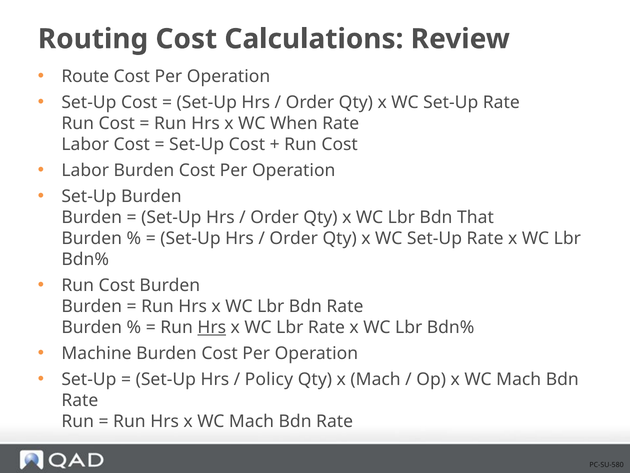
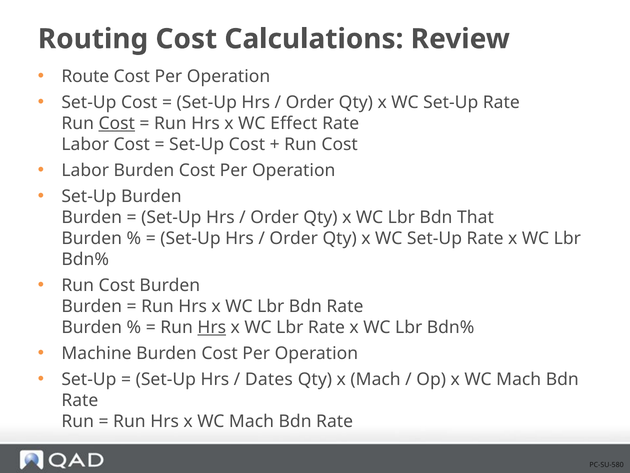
Cost at (117, 123) underline: none -> present
When: When -> Effect
Policy: Policy -> Dates
